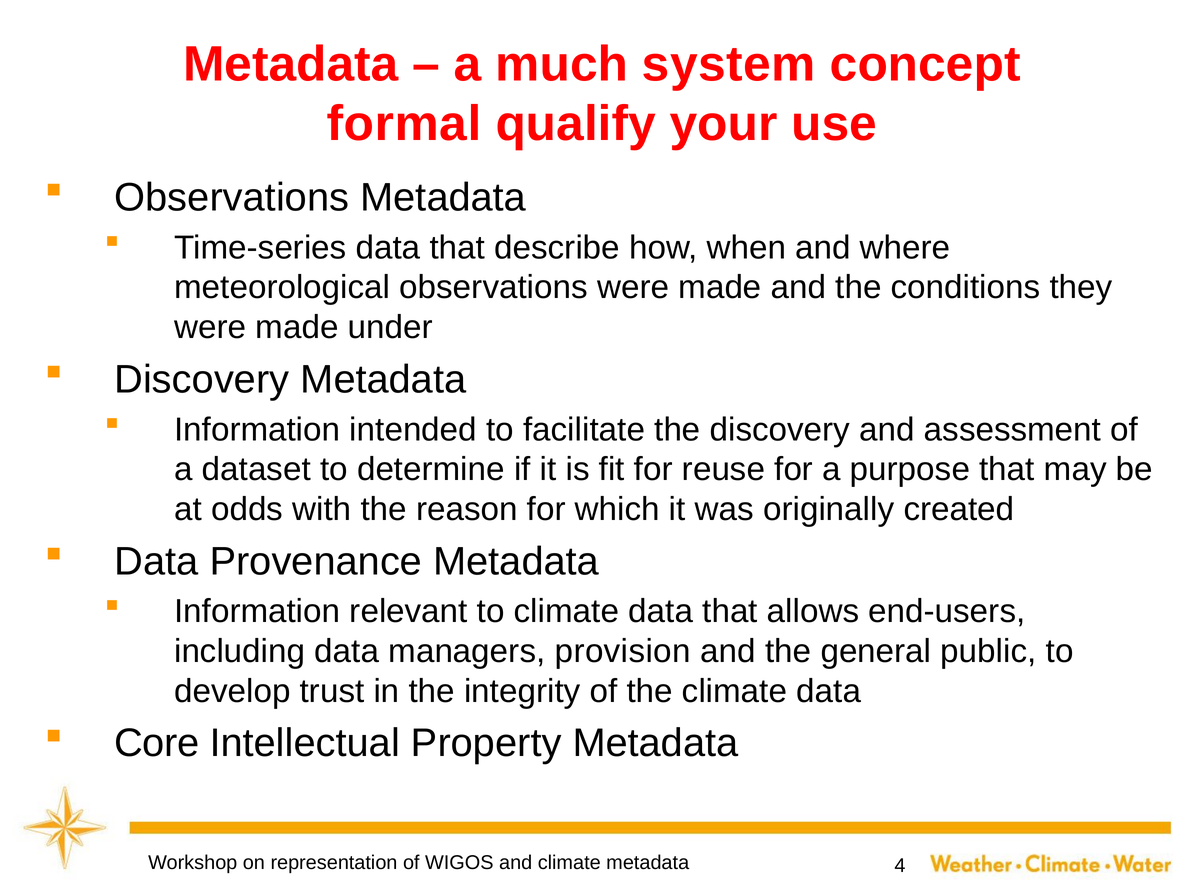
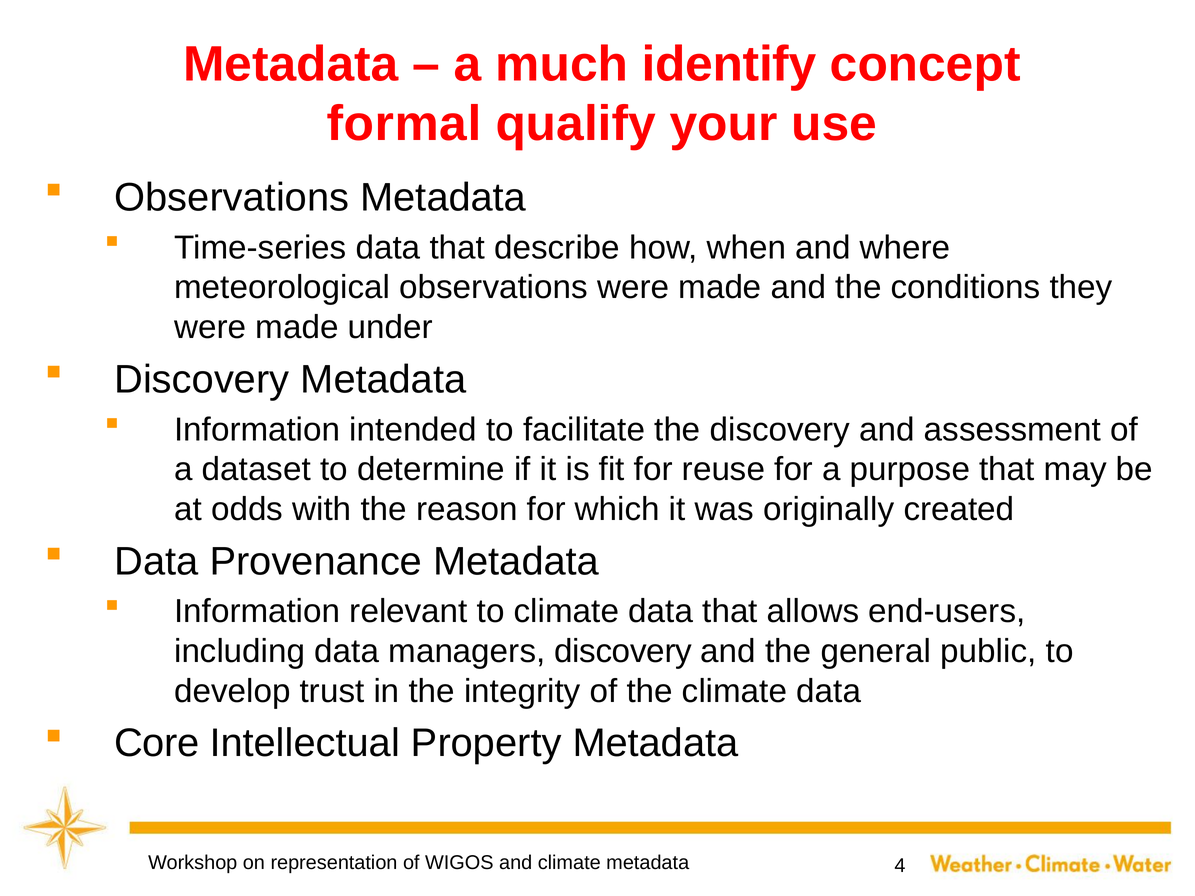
system: system -> identify
managers provision: provision -> discovery
